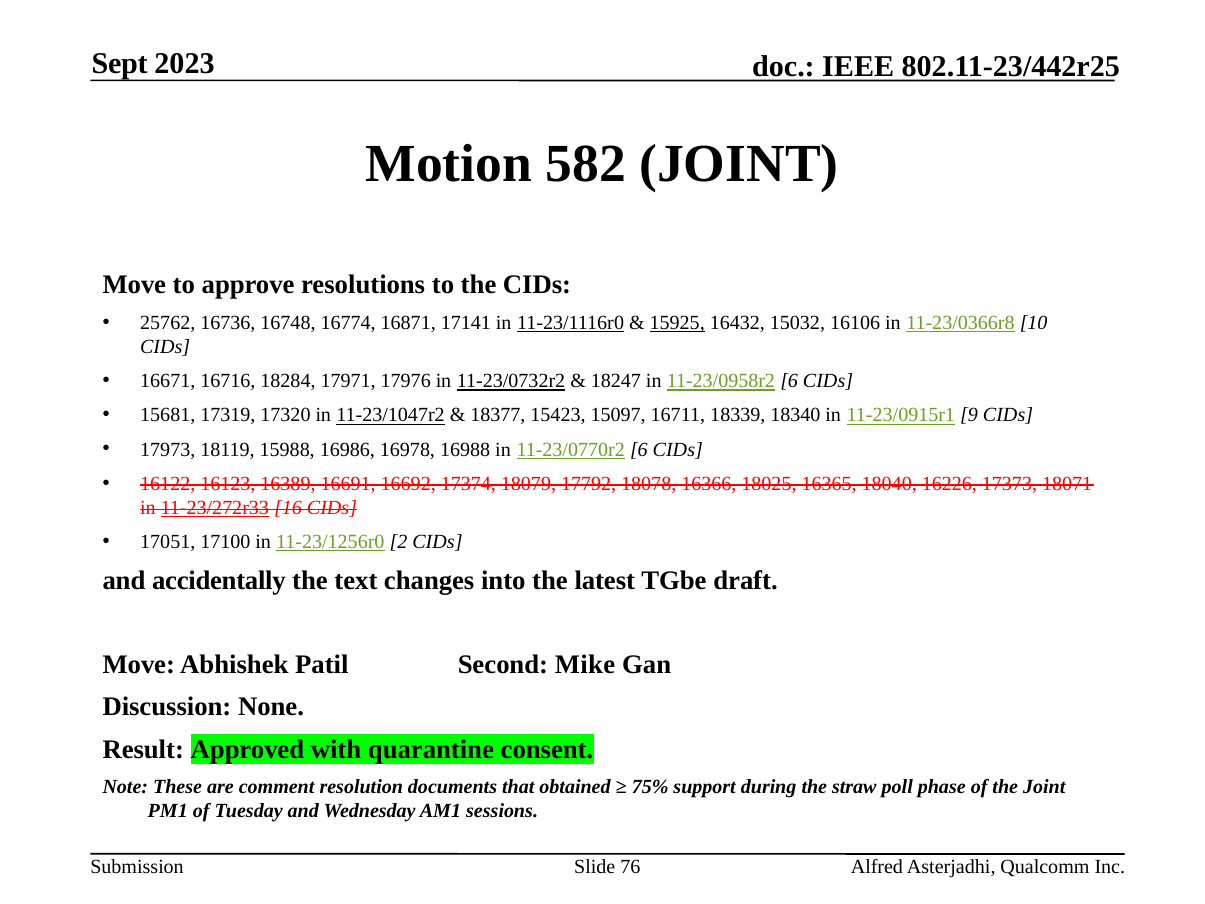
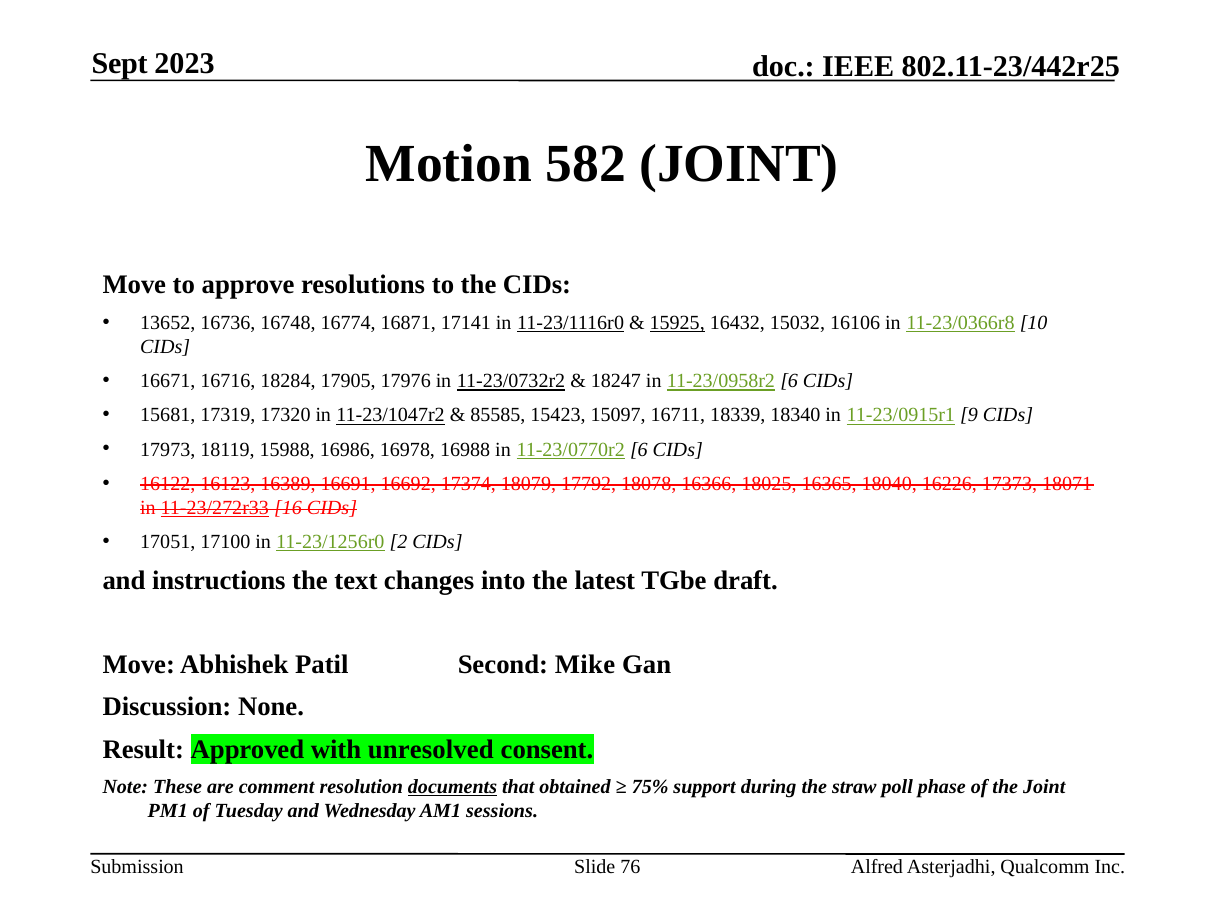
25762: 25762 -> 13652
17971: 17971 -> 17905
18377: 18377 -> 85585
accidentally: accidentally -> instructions
quarantine: quarantine -> unresolved
documents underline: none -> present
